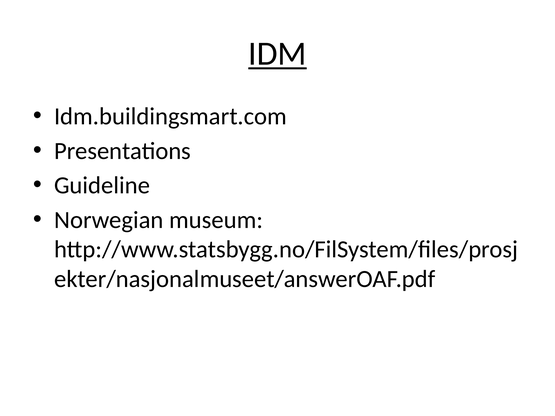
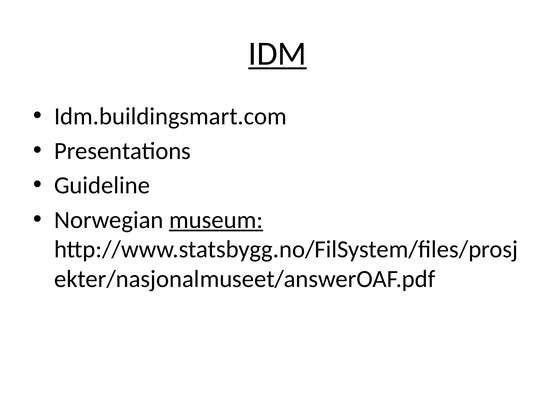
museum underline: none -> present
